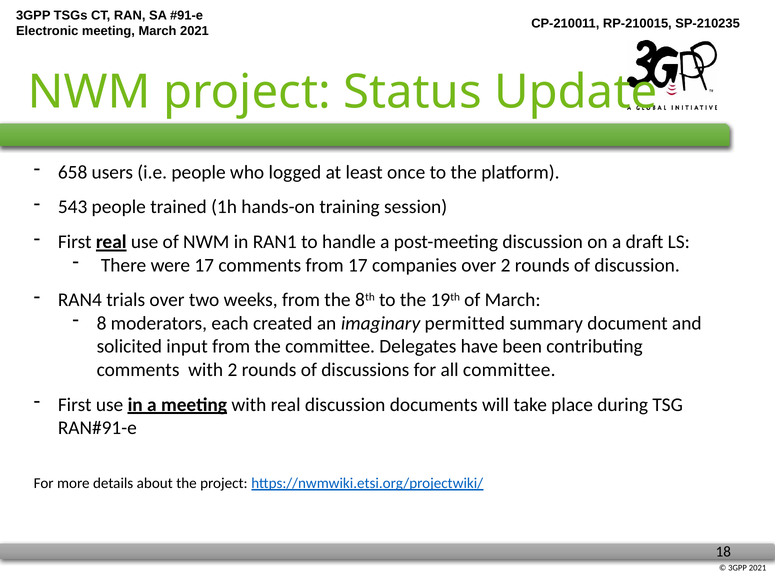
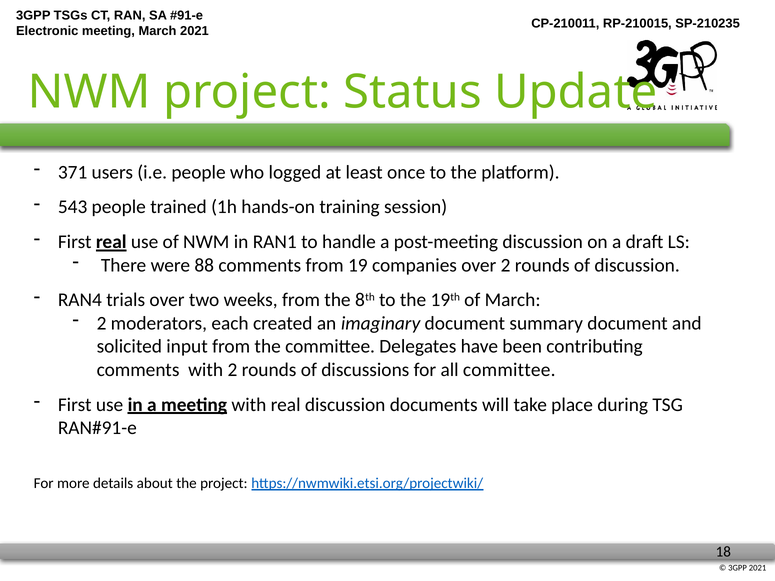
658: 658 -> 371
were 17: 17 -> 88
from 17: 17 -> 19
8 at (102, 323): 8 -> 2
imaginary permitted: permitted -> document
